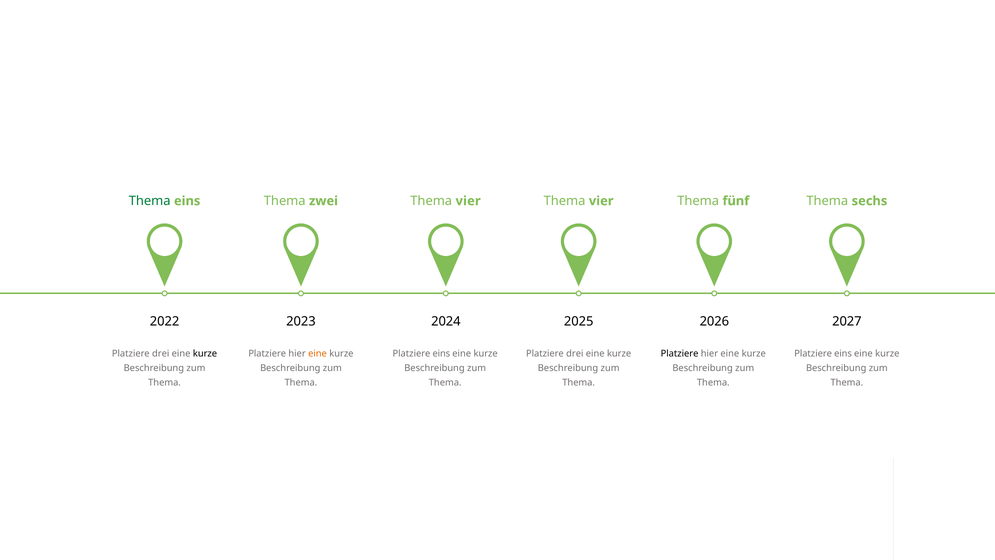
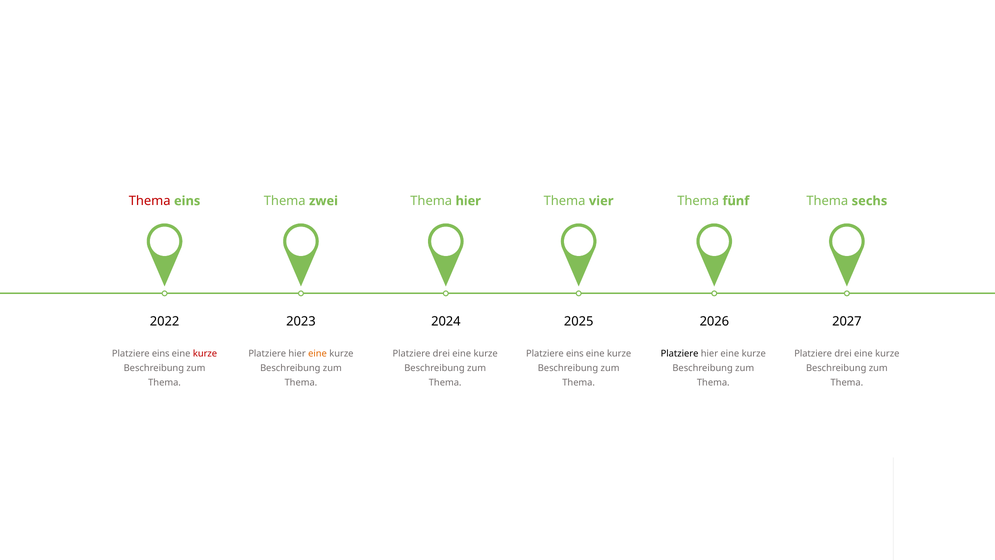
Thema at (150, 201) colour: green -> red
vier at (468, 201): vier -> hier
drei at (161, 353): drei -> eins
kurze at (205, 353) colour: black -> red
eins at (441, 353): eins -> drei
drei at (575, 353): drei -> eins
eins at (843, 353): eins -> drei
